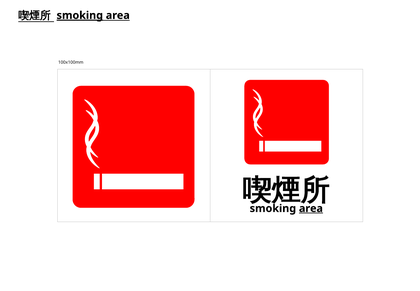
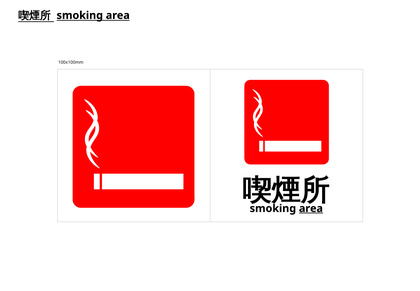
smoking at (80, 15) underline: present -> none
